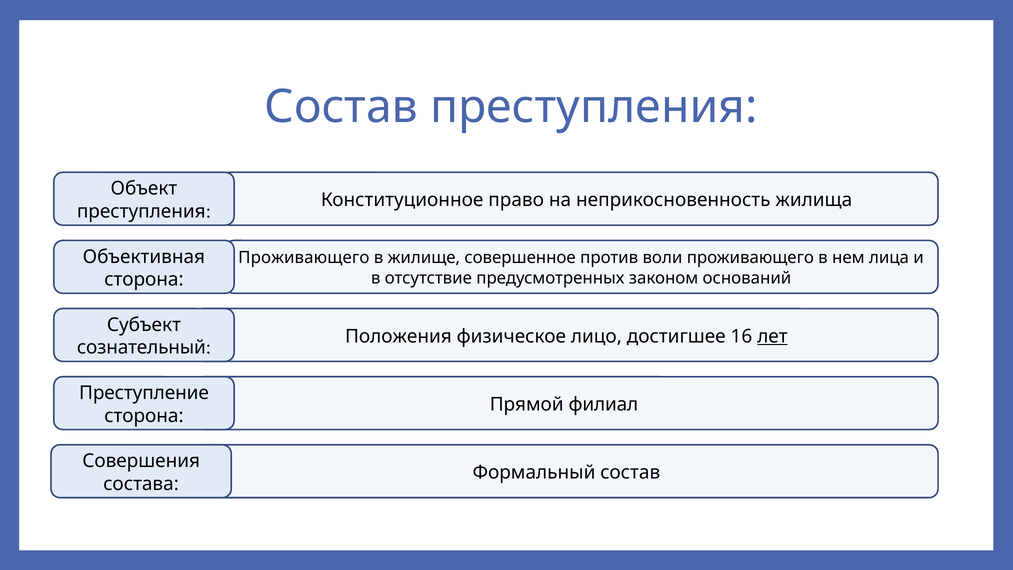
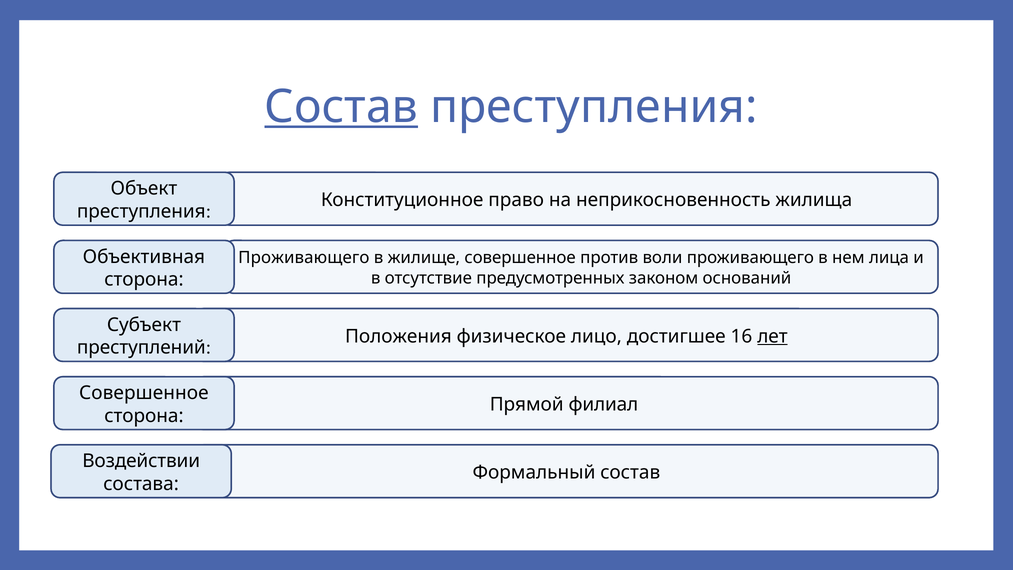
Состав at (341, 107) underline: none -> present
сознательный: сознательный -> преступлений
Преступление at (144, 393): Преступление -> Совершенное
Совершения: Совершения -> Воздействии
